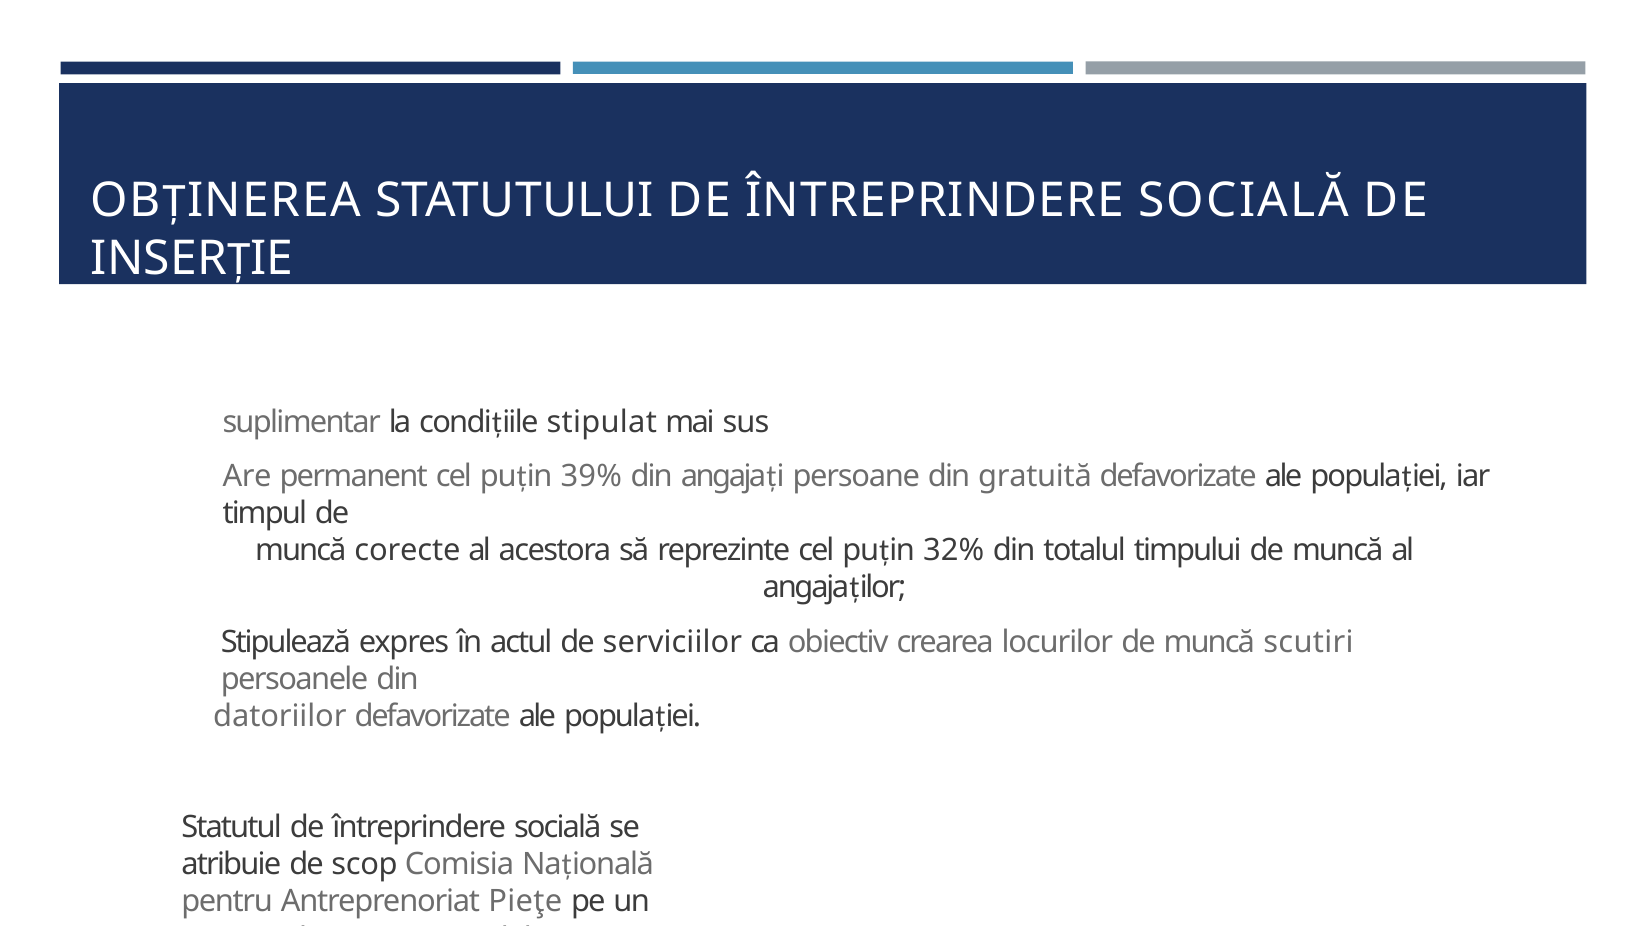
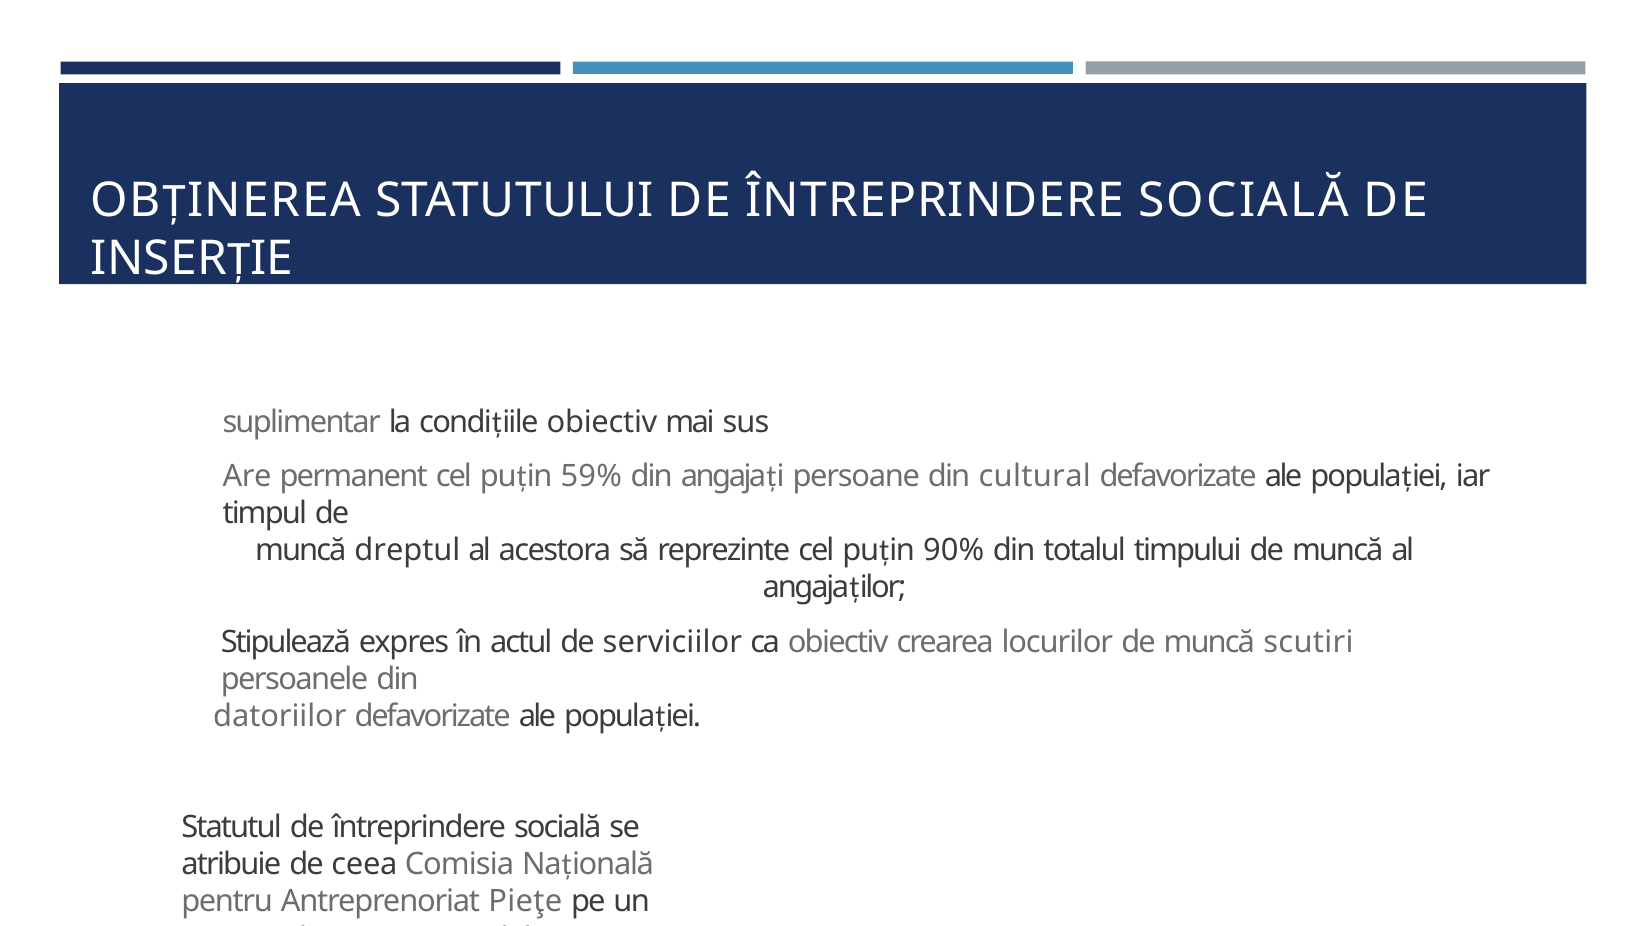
stipulat at (602, 422): stipulat -> obiectiv
39%: 39% -> 59%
gratuită: gratuită -> cultural
corecte: corecte -> dreptul
32%: 32% -> 90%
scop: scop -> ceea
